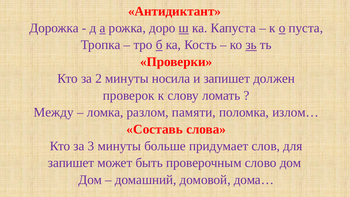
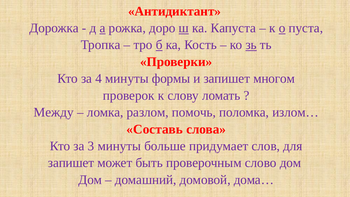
2: 2 -> 4
носила: носила -> формы
должен: должен -> многом
памяти: памяти -> помочь
